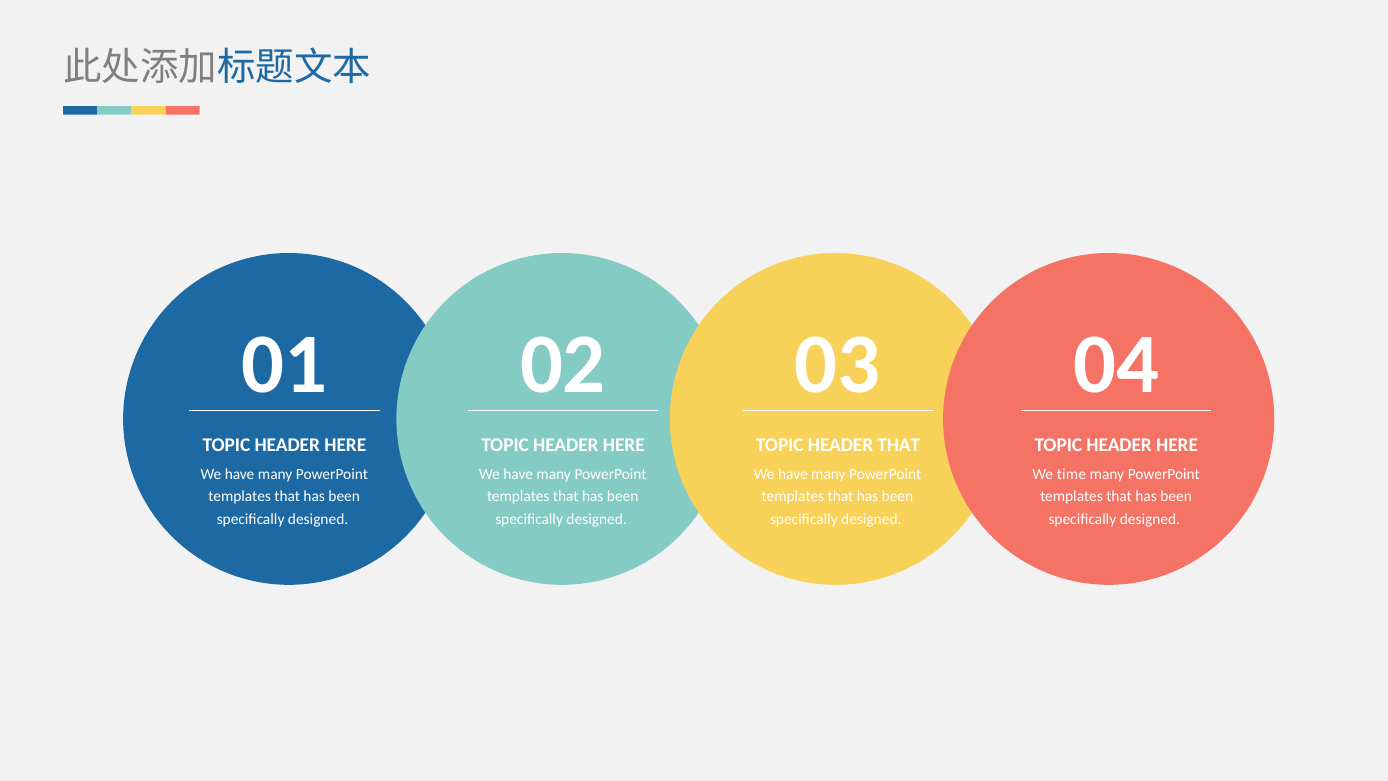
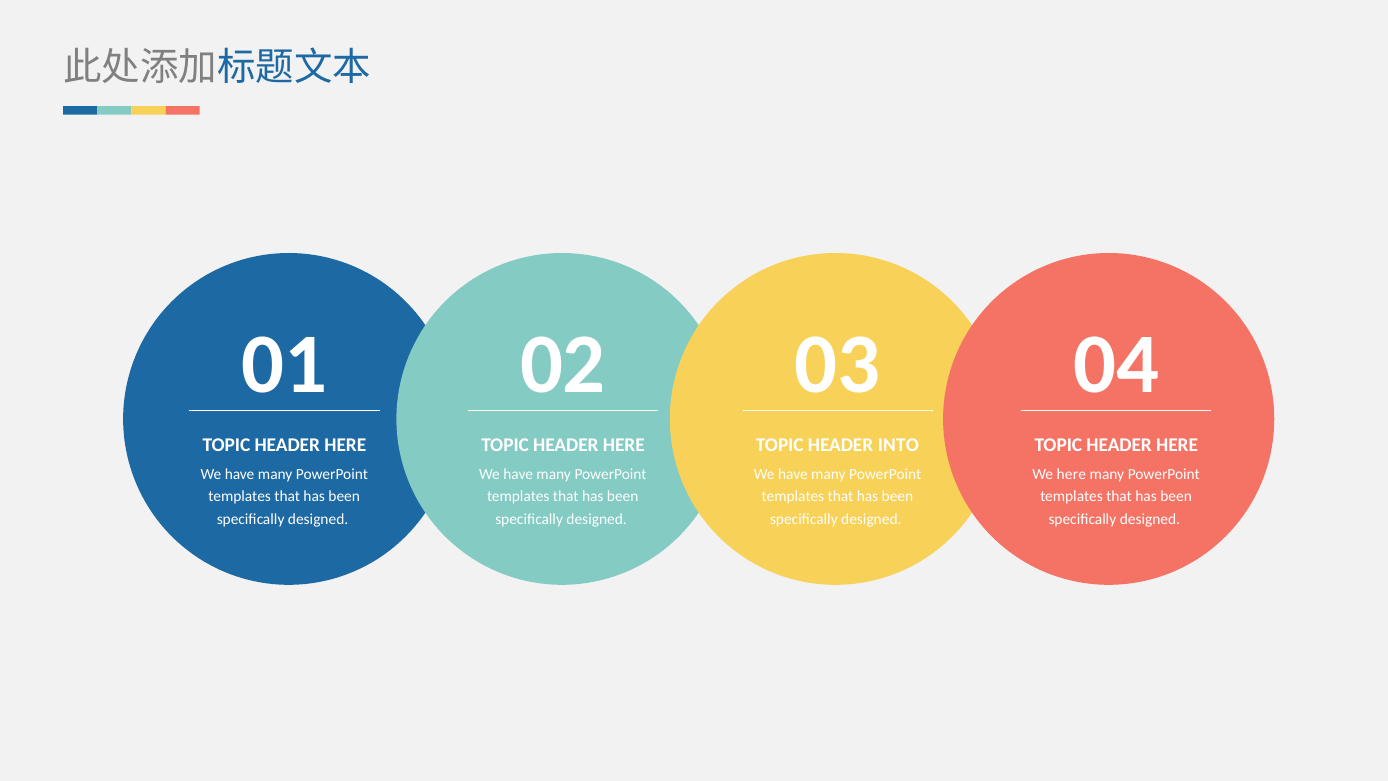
HEADER THAT: THAT -> INTO
We time: time -> here
